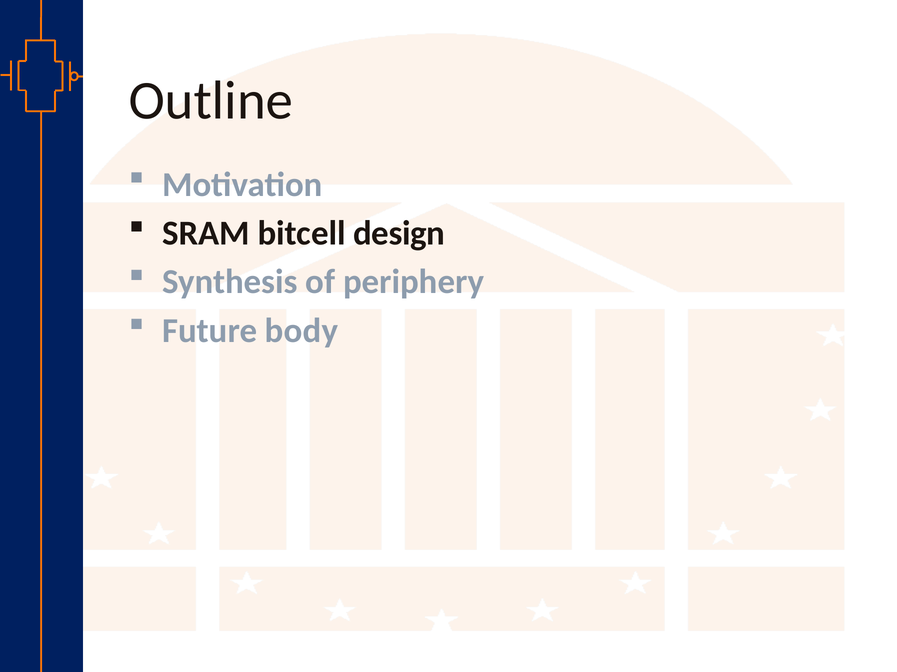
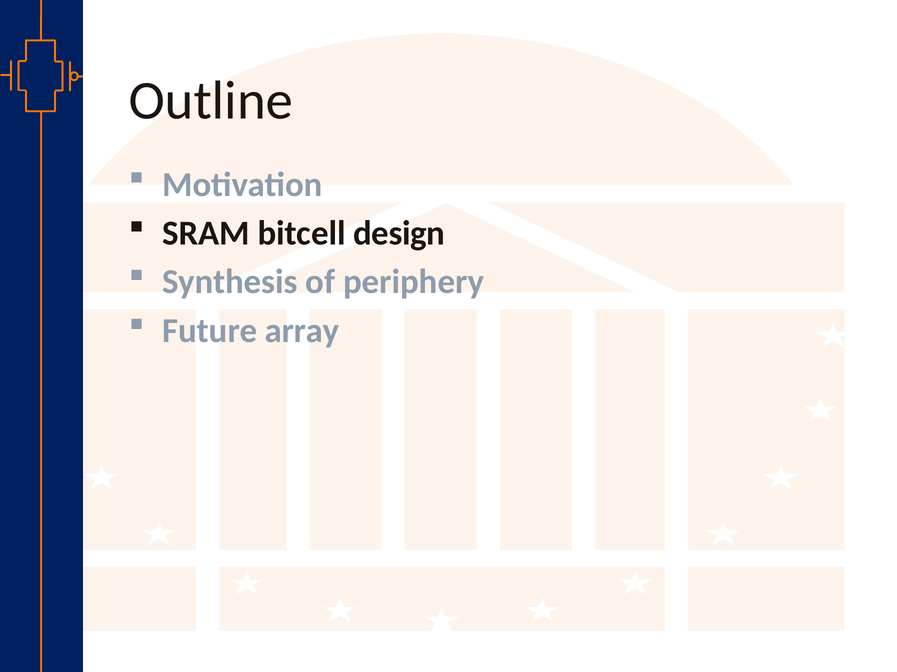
body: body -> array
